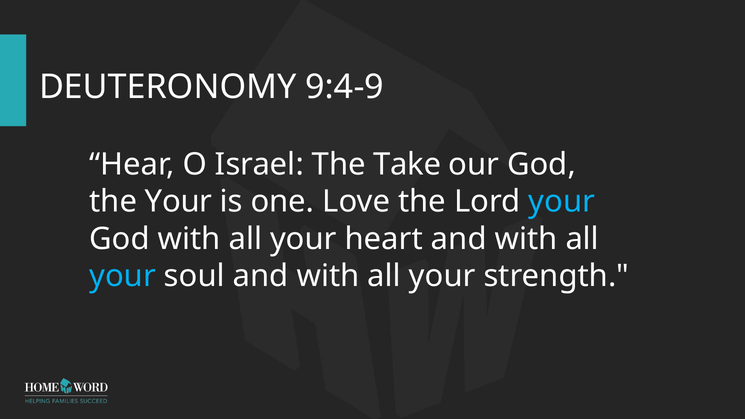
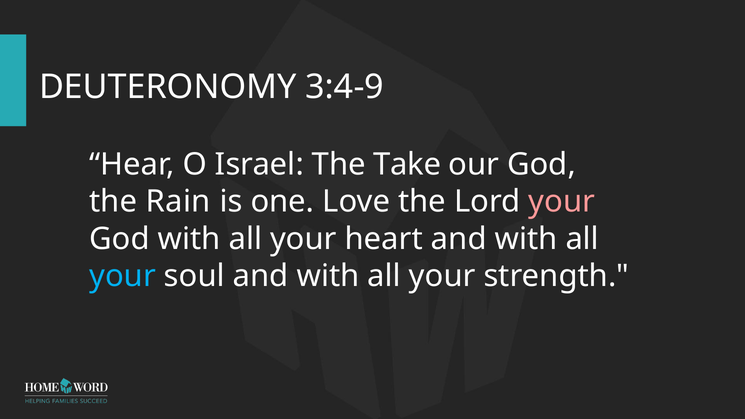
9:4-9: 9:4-9 -> 3:4-9
the Your: Your -> Rain
your at (562, 202) colour: light blue -> pink
